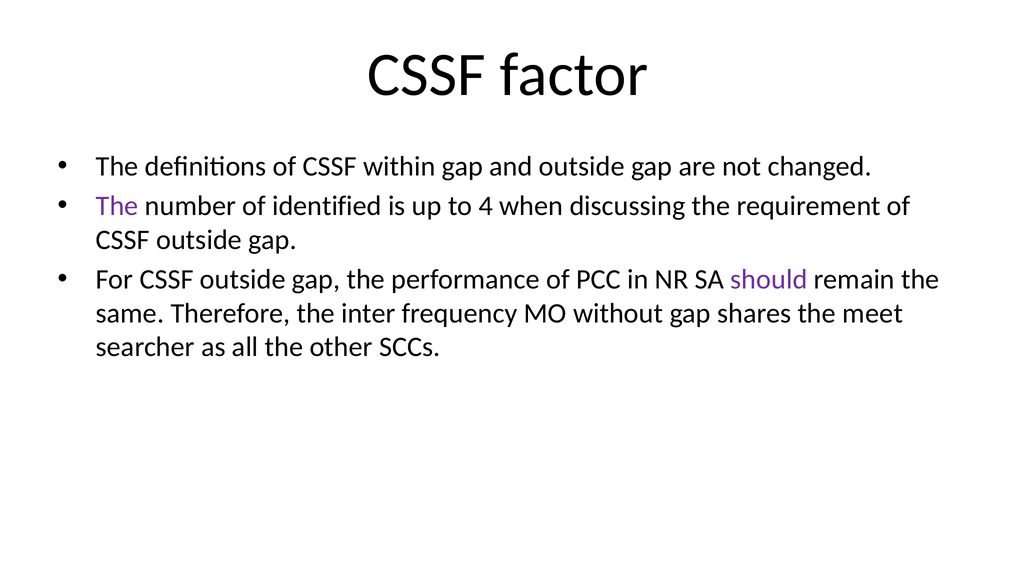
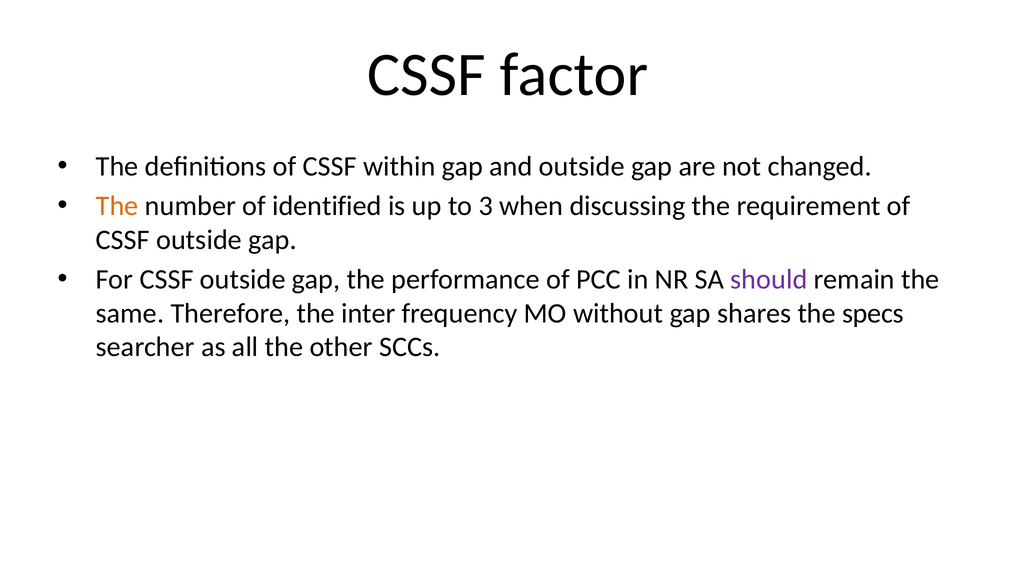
The at (117, 206) colour: purple -> orange
4: 4 -> 3
meet: meet -> specs
